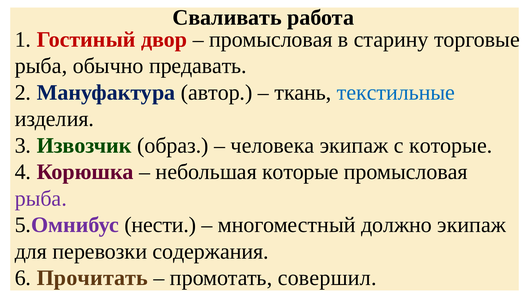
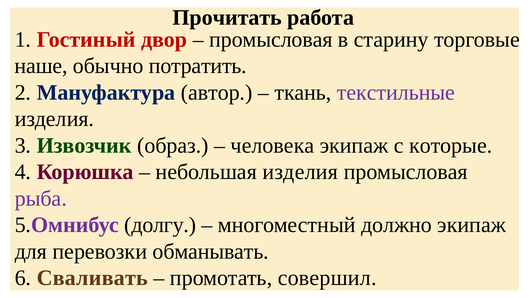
Сваливать: Сваливать -> Прочитать
рыба at (41, 66): рыба -> наше
предавать: предавать -> потратить
текстильные colour: blue -> purple
небольшая которые: которые -> изделия
нести: нести -> долгу
содержания: содержания -> обманывать
Прочитать: Прочитать -> Сваливать
